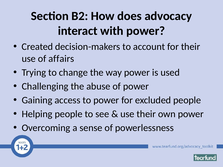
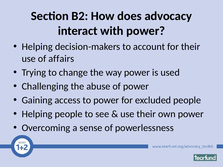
Created at (37, 47): Created -> Helping
